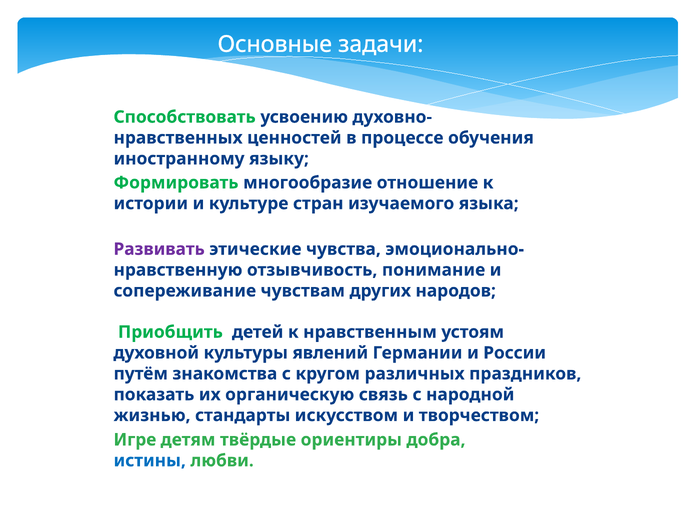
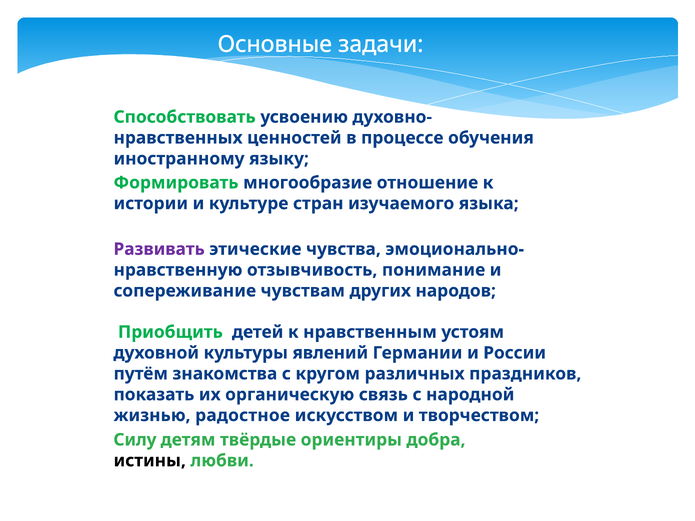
стандарты: стандарты -> радостное
Игре: Игре -> Силу
истины colour: blue -> black
